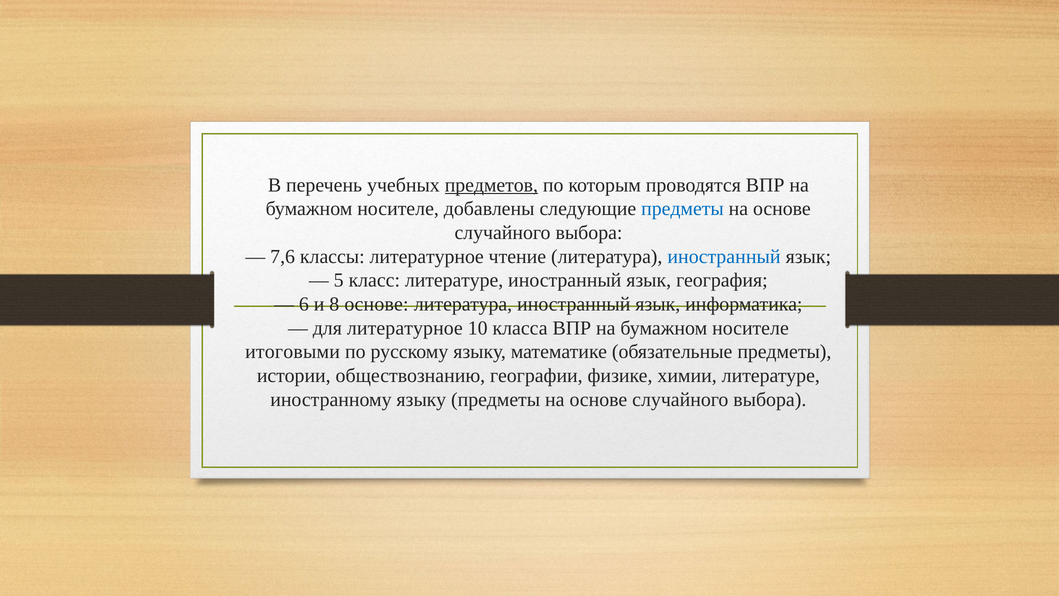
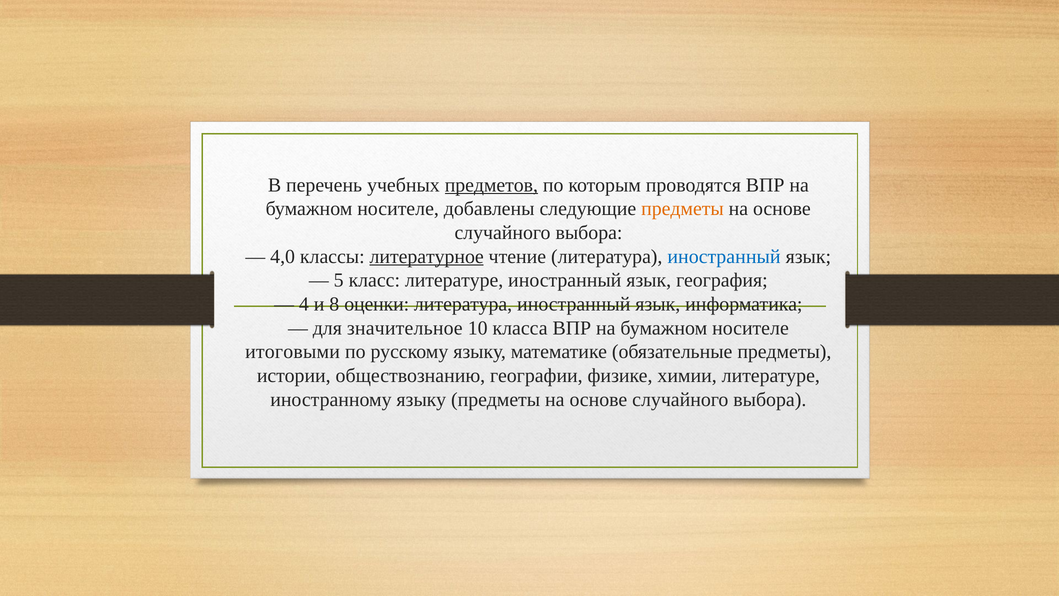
предметы at (682, 209) colour: blue -> orange
7,6: 7,6 -> 4,0
литературное at (427, 256) underline: none -> present
6: 6 -> 4
8 основе: основе -> оценки
для литературное: литературное -> значительное
